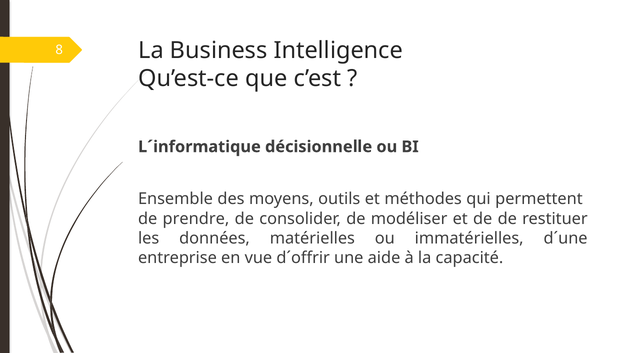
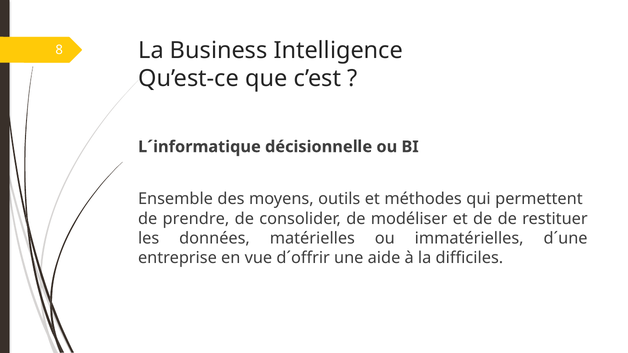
capacité: capacité -> difficiles
